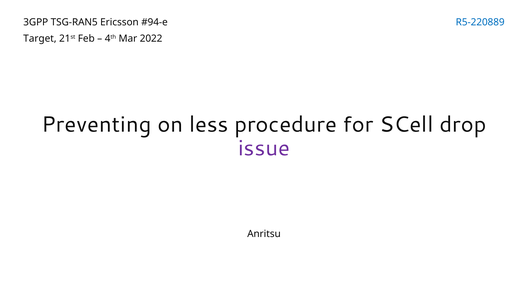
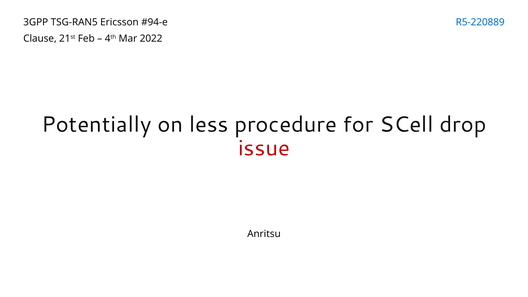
Target: Target -> Clause
Preventing: Preventing -> Potentially
issue colour: purple -> red
